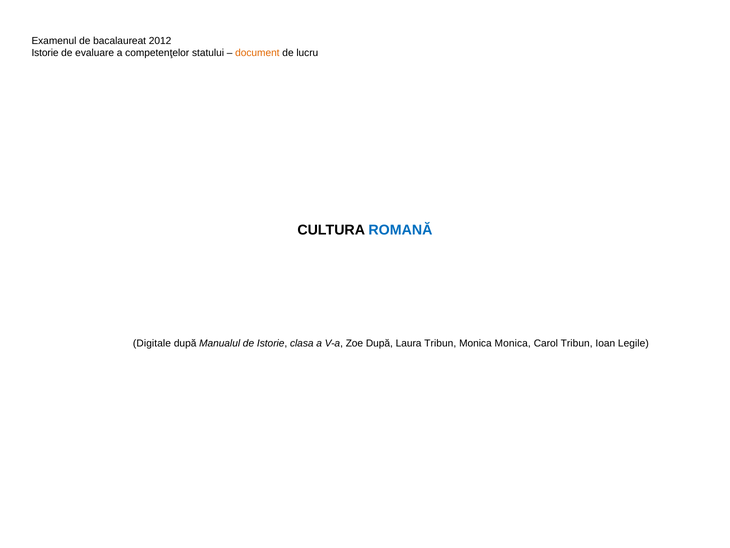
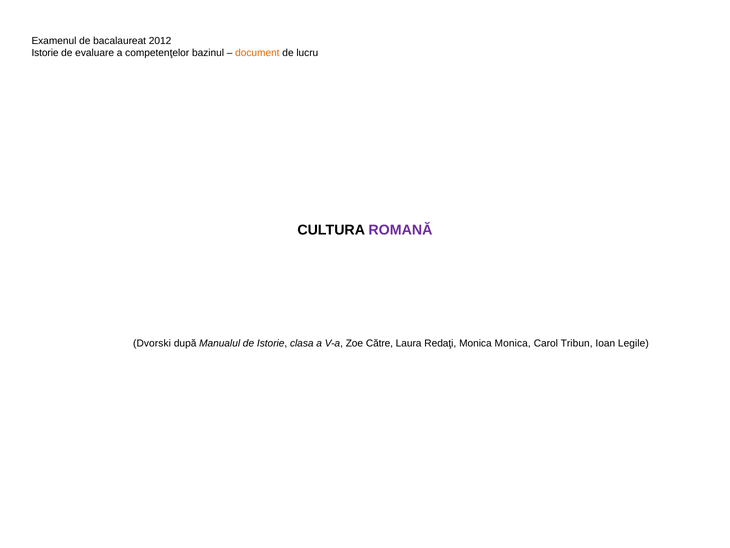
statului: statului -> bazinul
ROMANĂ colour: blue -> purple
Digitale: Digitale -> Dvorski
Zoe După: După -> Către
Laura Tribun: Tribun -> Redaţi
